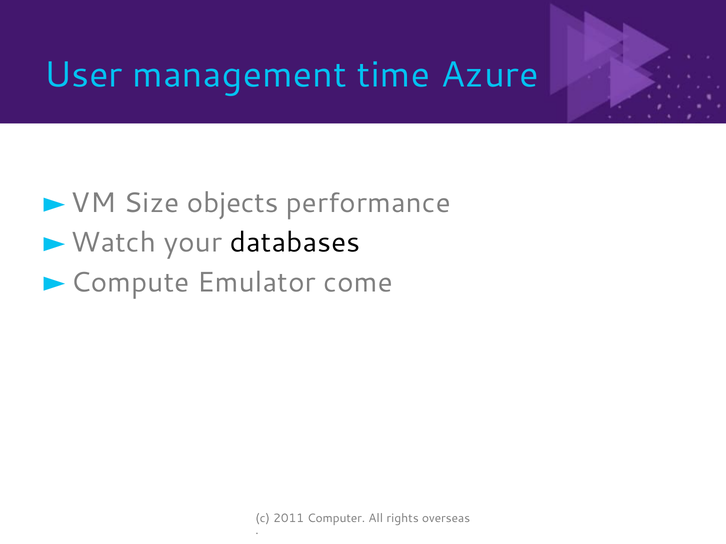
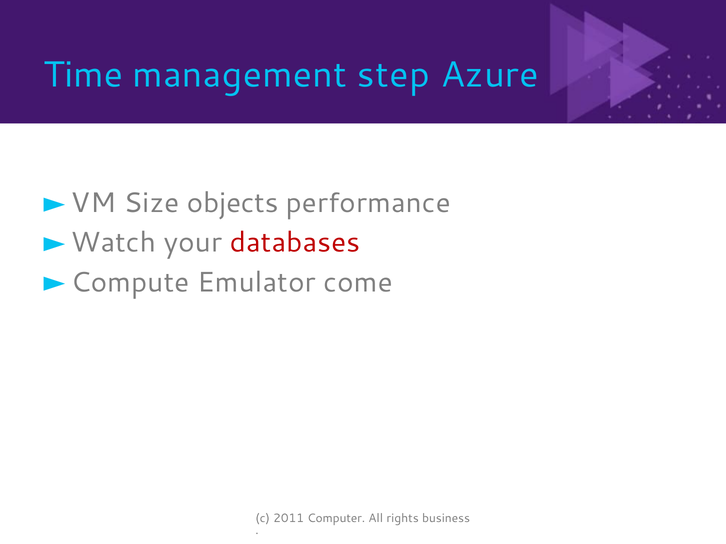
User: User -> Time
time: time -> step
databases colour: black -> red
overseas: overseas -> business
